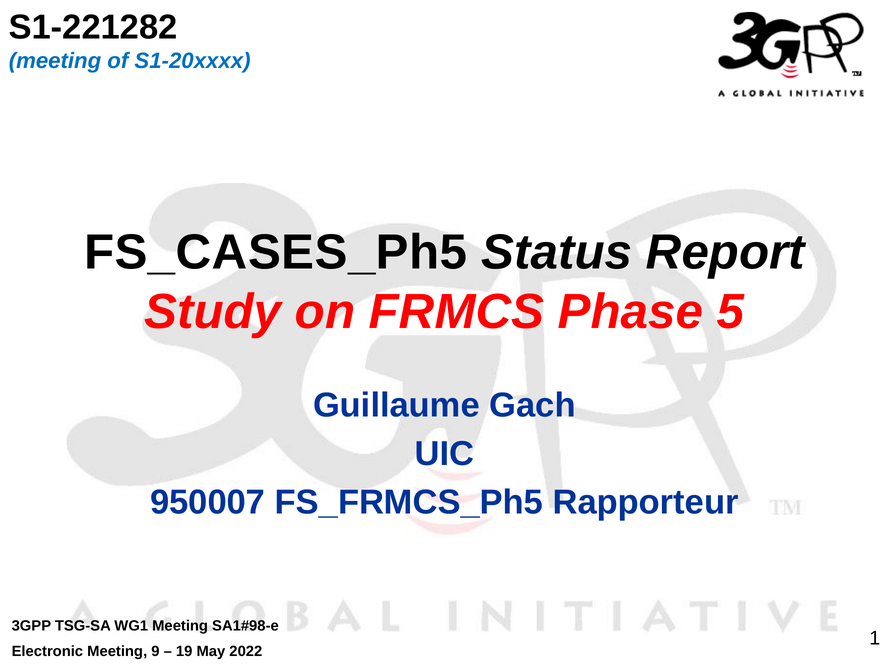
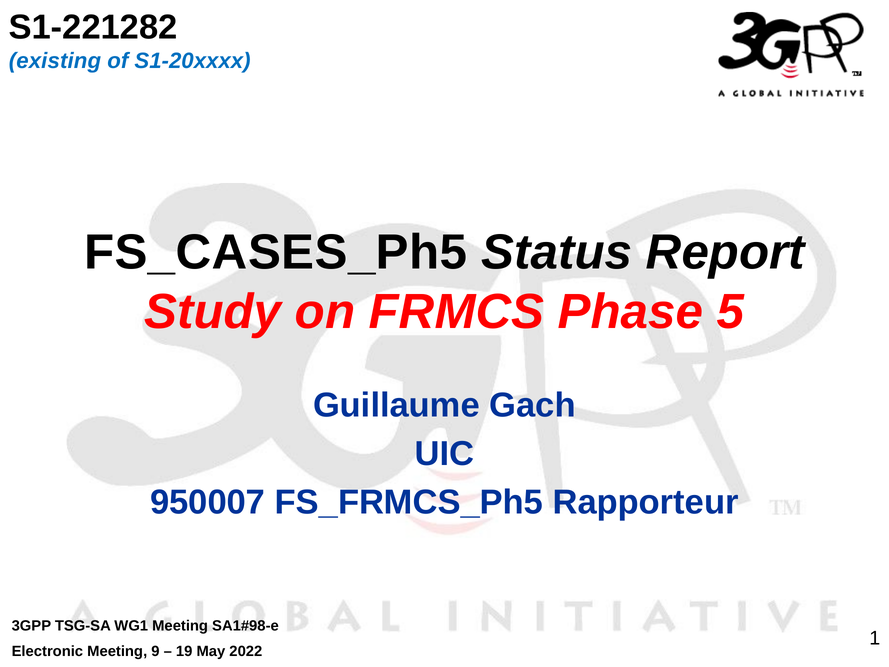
meeting at (55, 61): meeting -> existing
